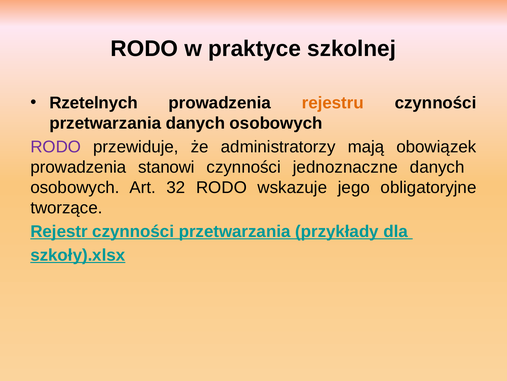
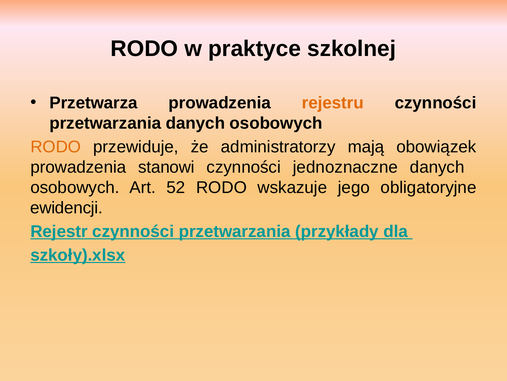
Rzetelnych: Rzetelnych -> Przetwarza
RODO at (56, 147) colour: purple -> orange
32: 32 -> 52
tworzące: tworzące -> ewidencji
